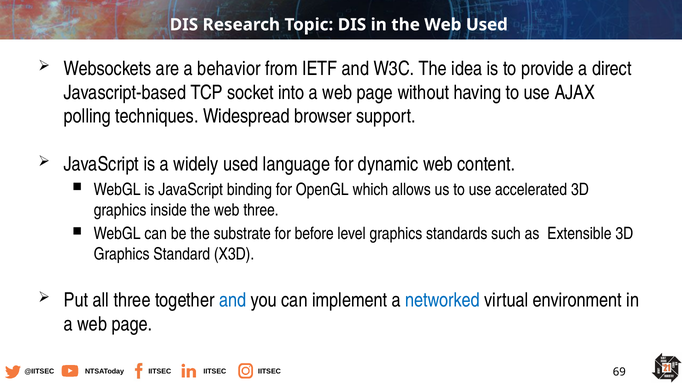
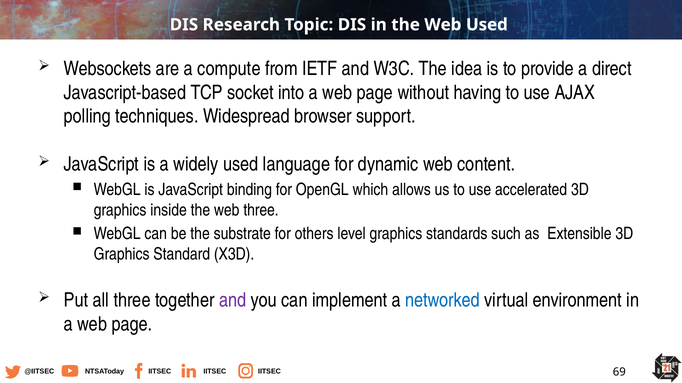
behavior: behavior -> compute
before: before -> others
and at (233, 301) colour: blue -> purple
